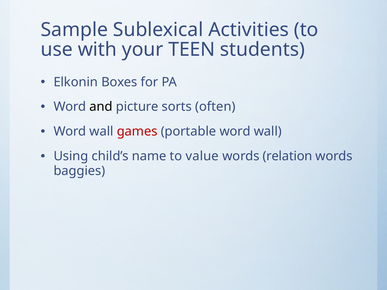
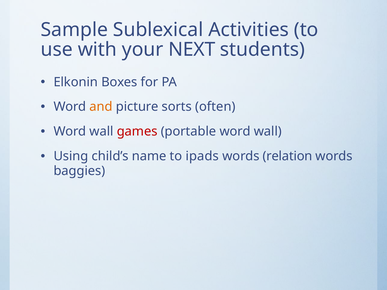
TEEN: TEEN -> NEXT
and colour: black -> orange
value: value -> ipads
